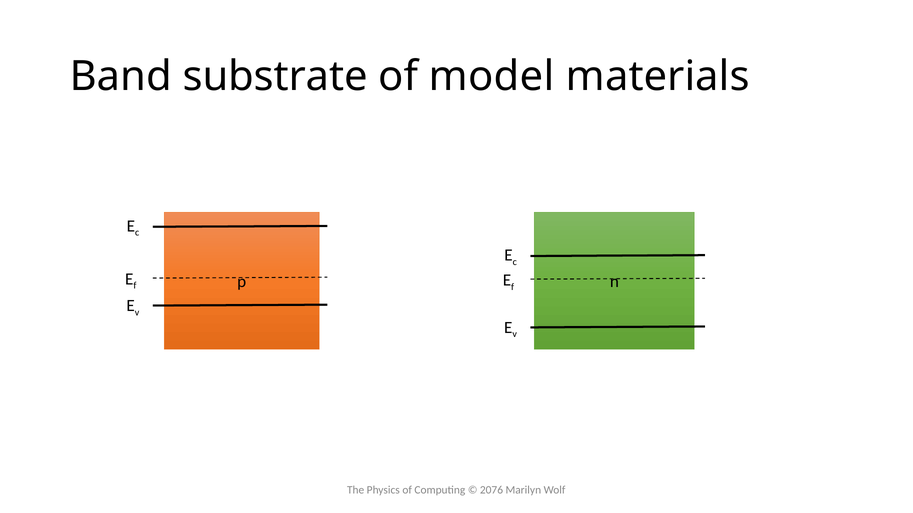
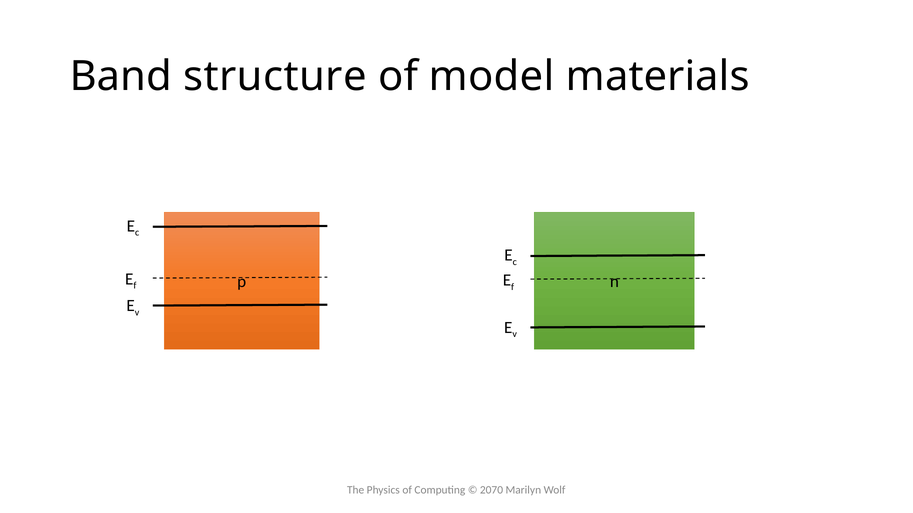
substrate: substrate -> structure
2076: 2076 -> 2070
